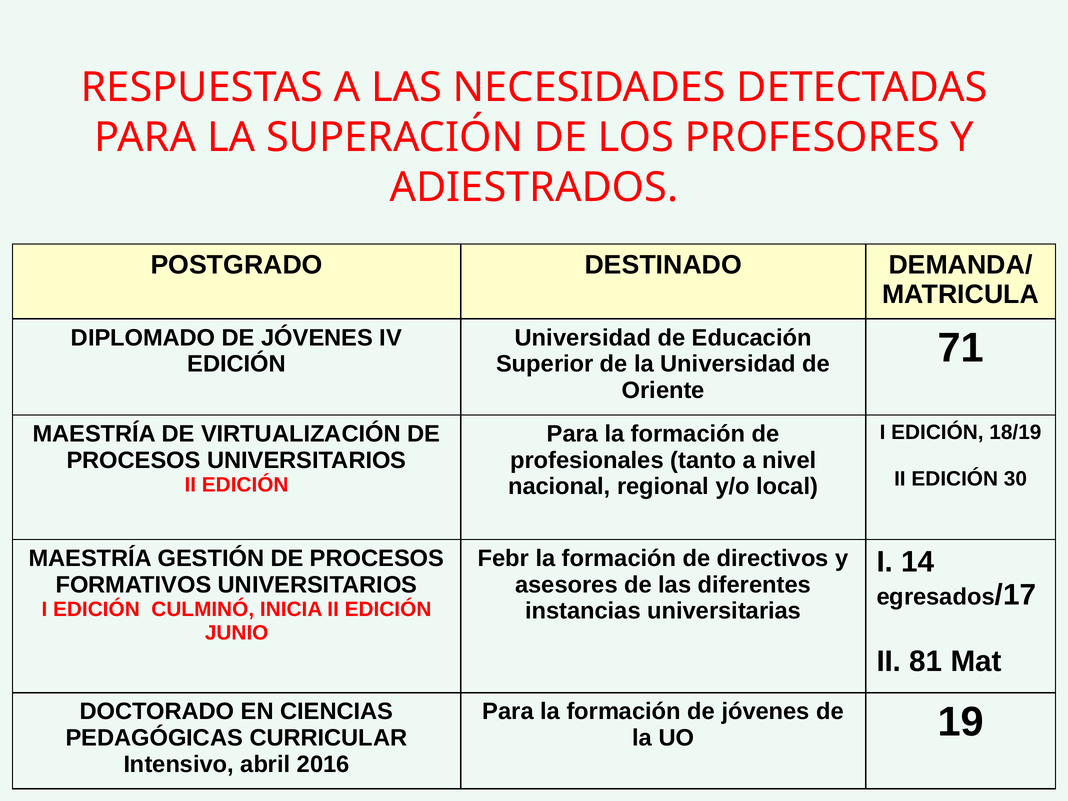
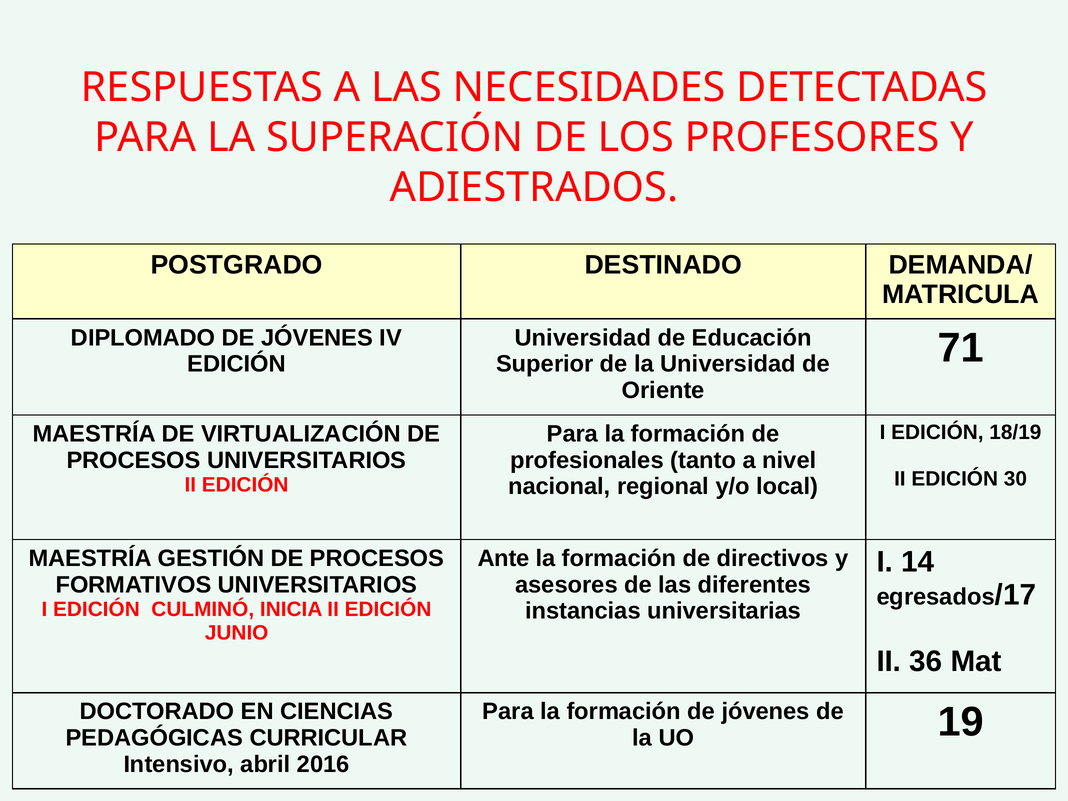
Febr: Febr -> Ante
81: 81 -> 36
